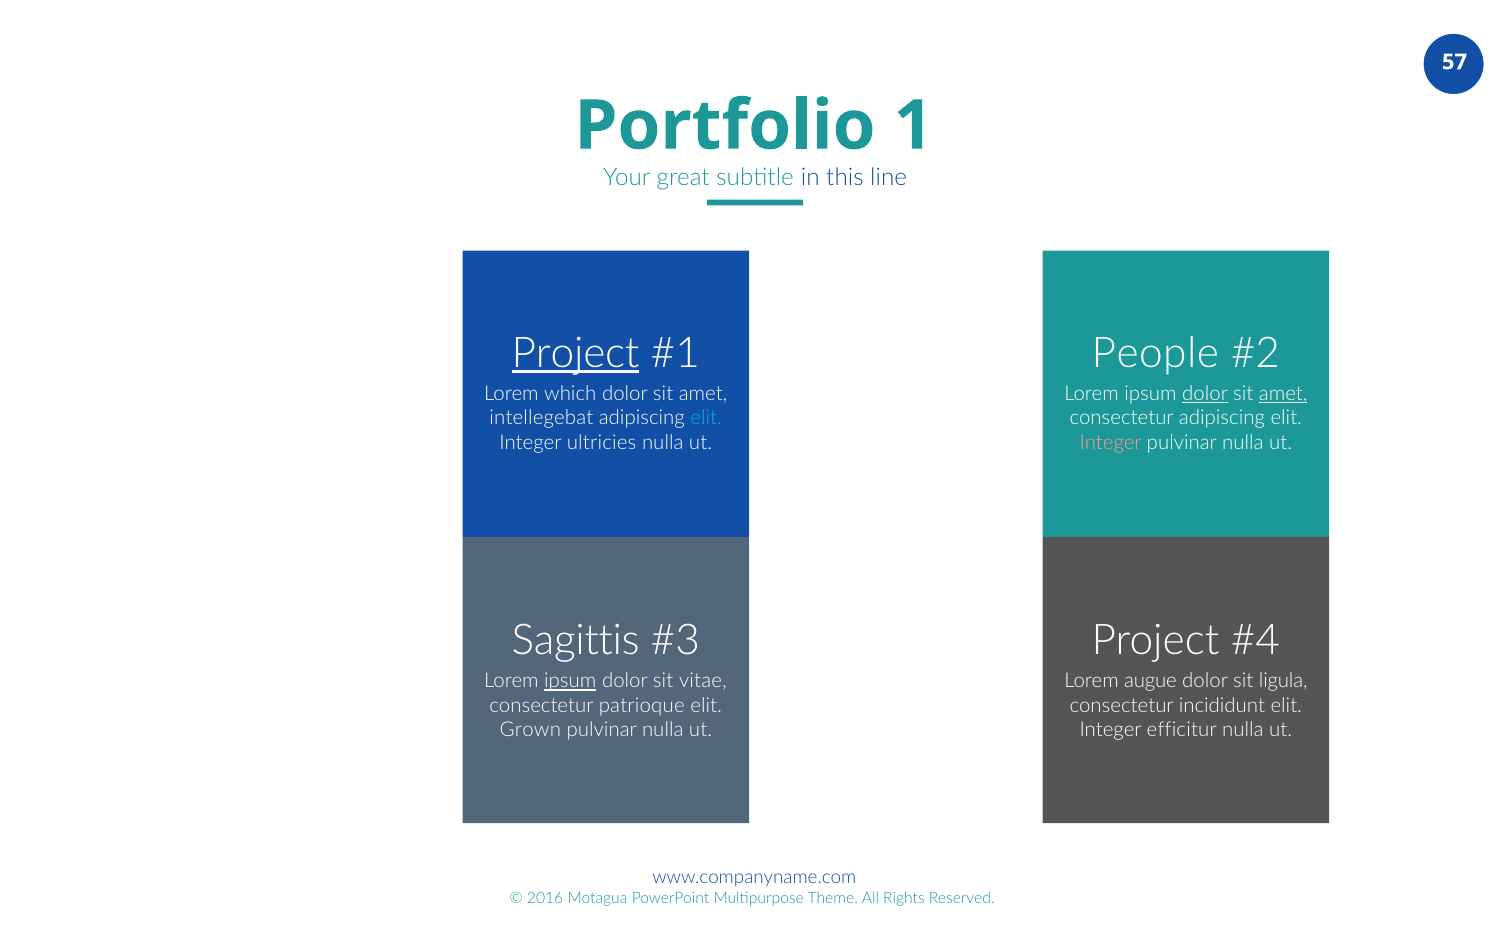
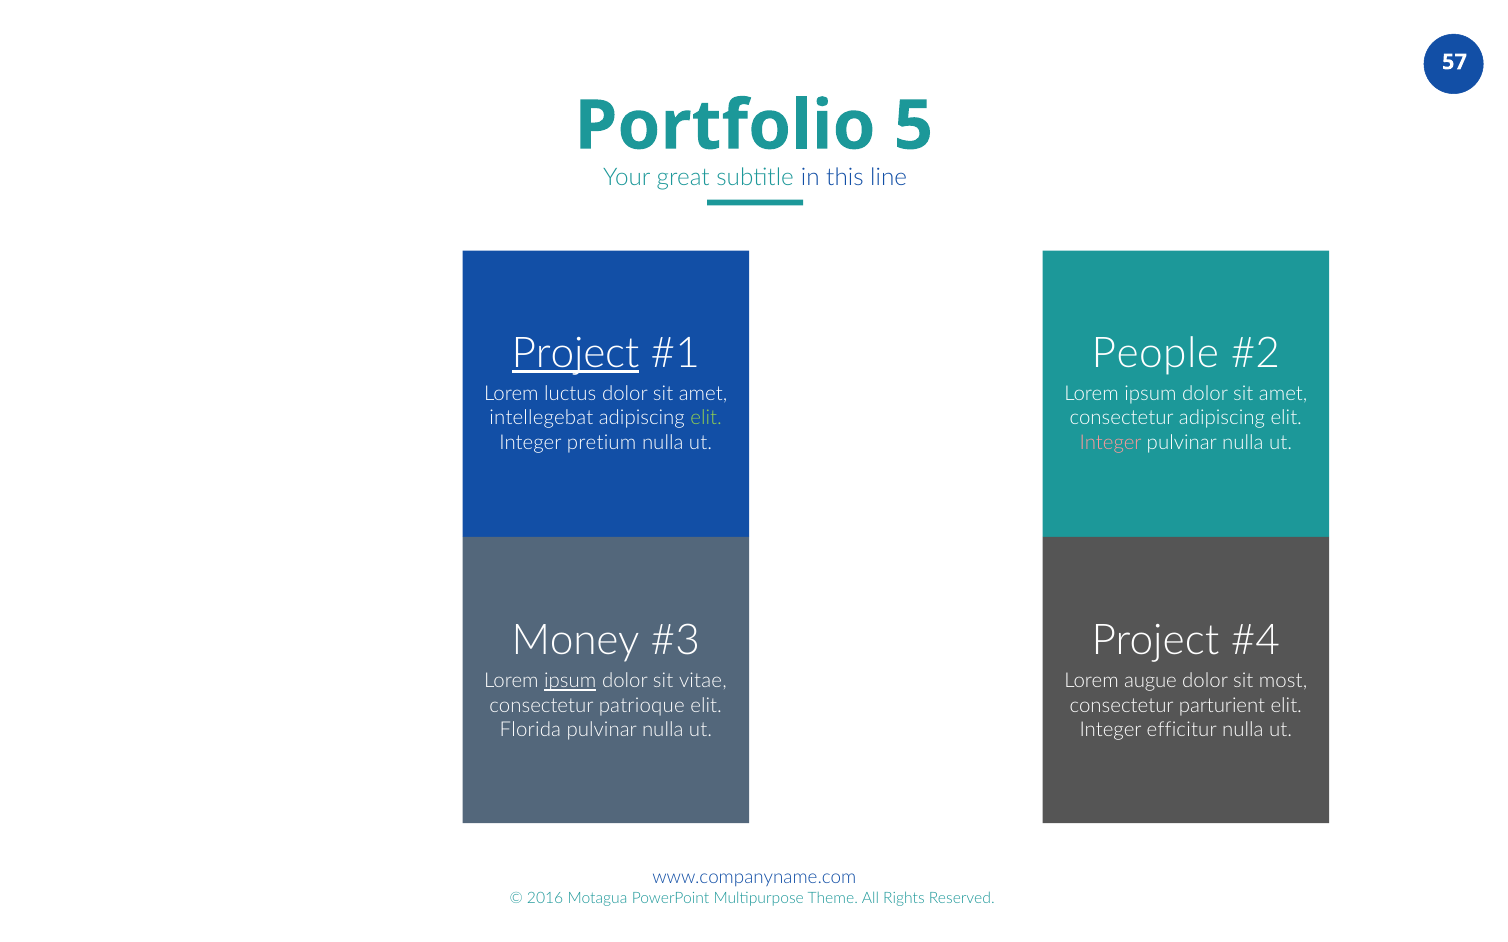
1: 1 -> 5
which: which -> luctus
dolor at (1205, 394) underline: present -> none
amet at (1283, 394) underline: present -> none
elit at (706, 418) colour: light blue -> light green
ultricies: ultricies -> pretium
Sagittis: Sagittis -> Money
ligula: ligula -> most
incididunt: incididunt -> parturient
Grown: Grown -> Florida
